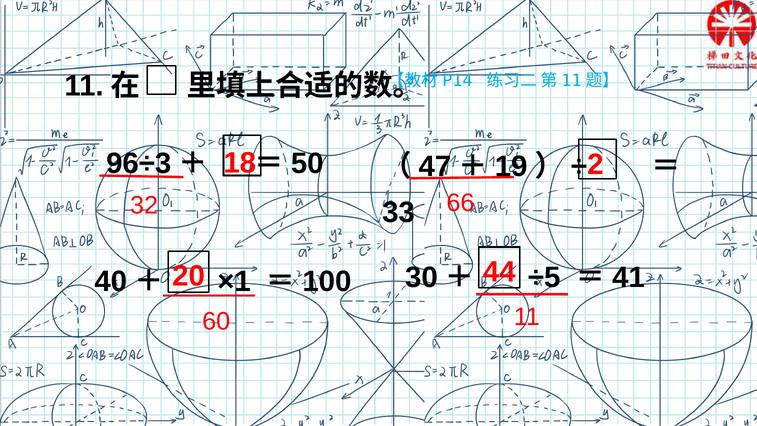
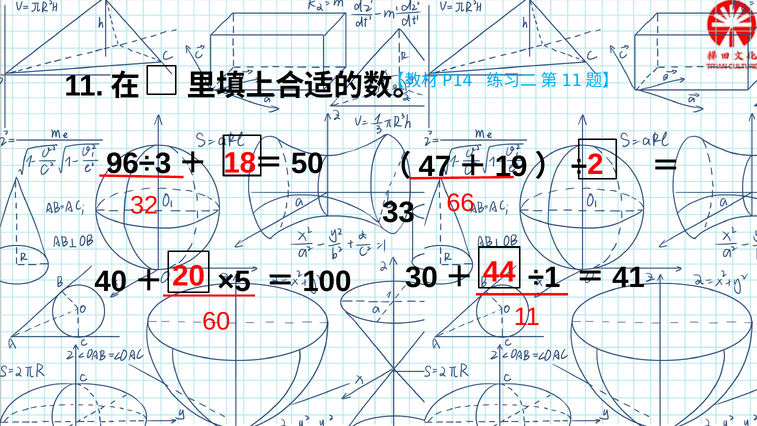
÷5: ÷5 -> ÷1
×1: ×1 -> ×5
